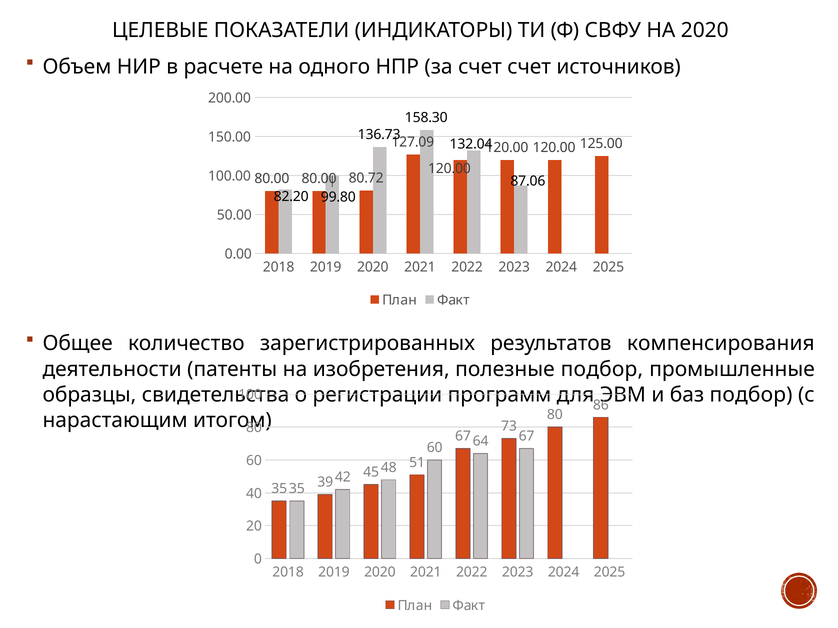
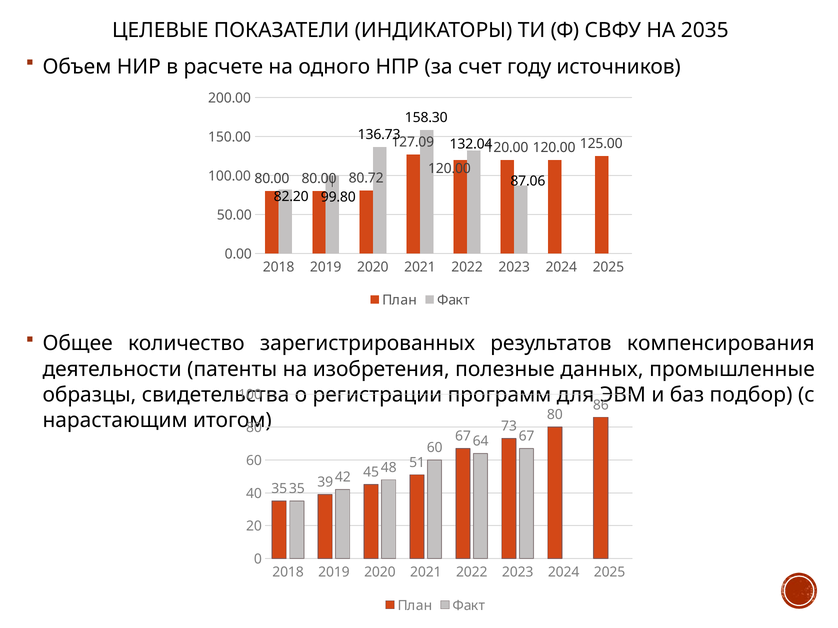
НА 2020: 2020 -> 2035
счет счет: счет -> году
полезные подбор: подбор -> данных
